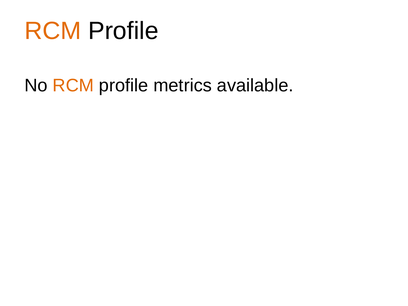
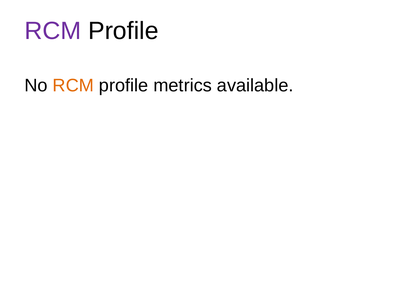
RCM at (53, 31) colour: orange -> purple
